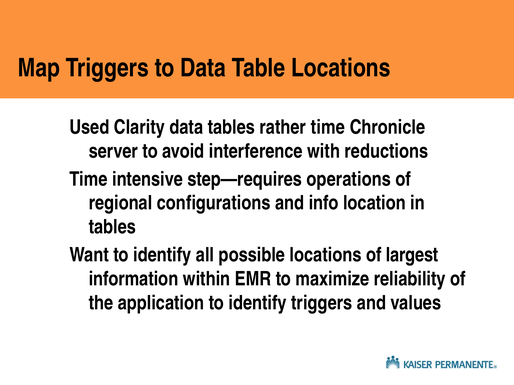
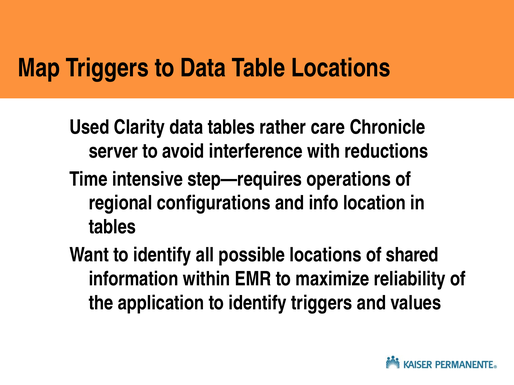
rather time: time -> care
largest: largest -> shared
